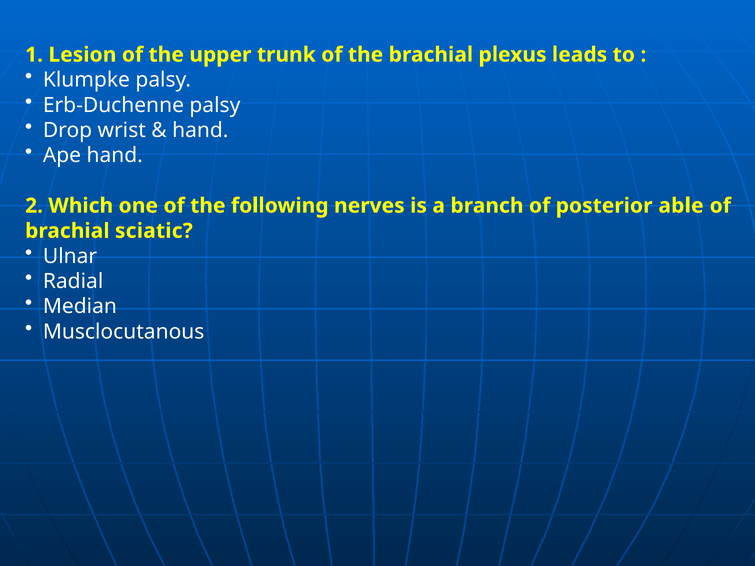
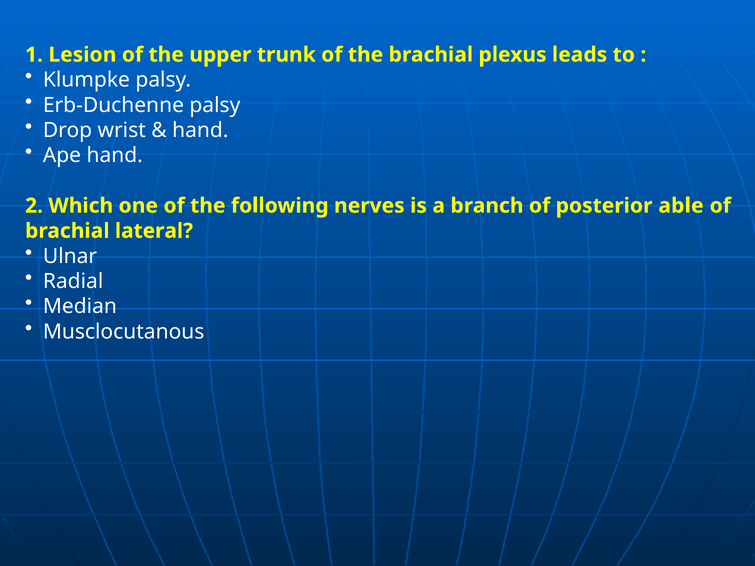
sciatic: sciatic -> lateral
